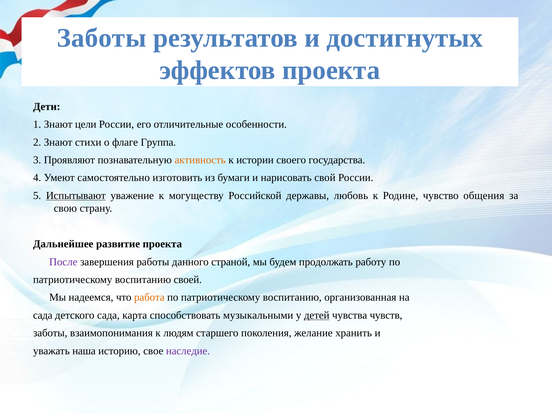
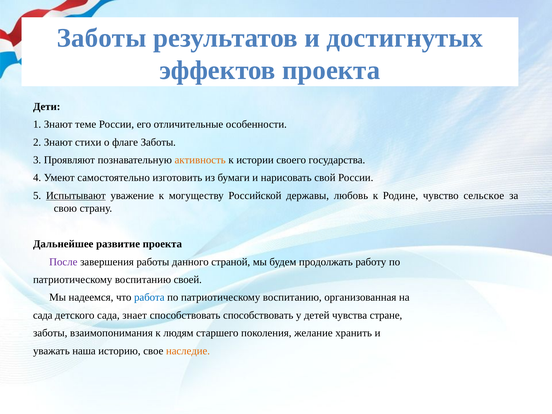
цели: цели -> теме
флаге Группа: Группа -> Заботы
общения: общения -> сельское
работа colour: orange -> blue
карта: карта -> знает
способствовать музыкальными: музыкальными -> способствовать
детей underline: present -> none
чувств: чувств -> стране
наследие colour: purple -> orange
